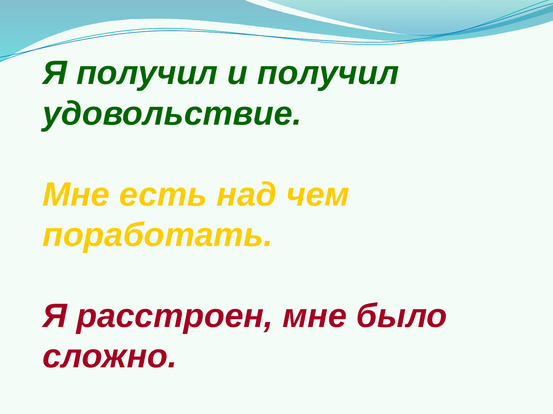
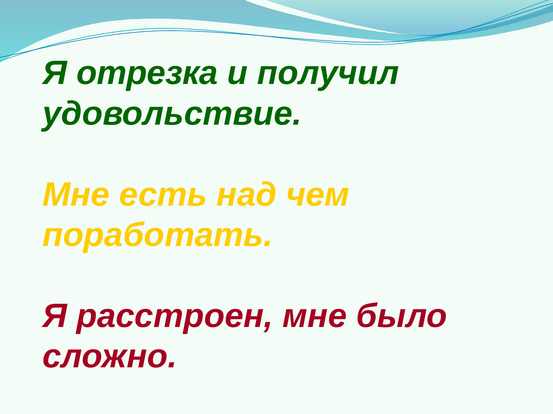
Я получил: получил -> отрезка
